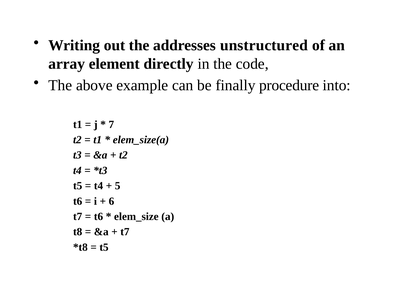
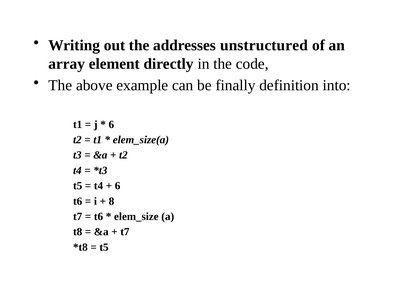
procedure: procedure -> definition
7 at (111, 125): 7 -> 6
5 at (118, 186): 5 -> 6
6: 6 -> 8
